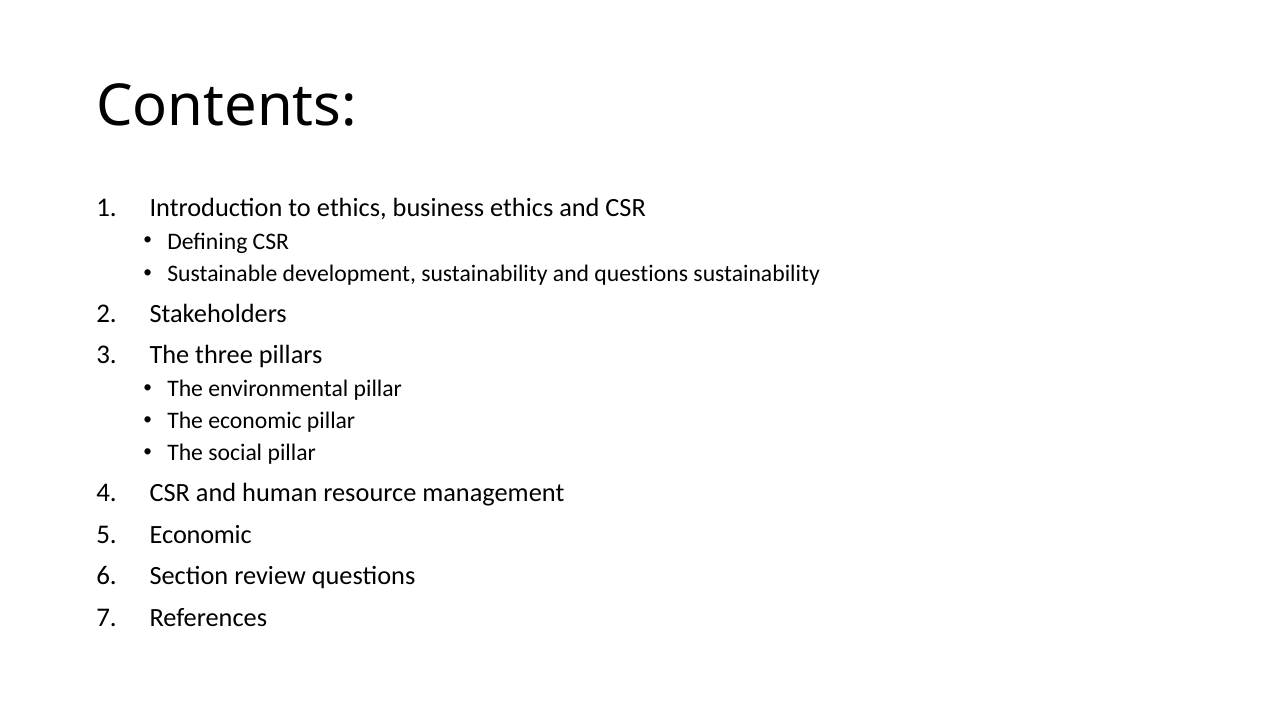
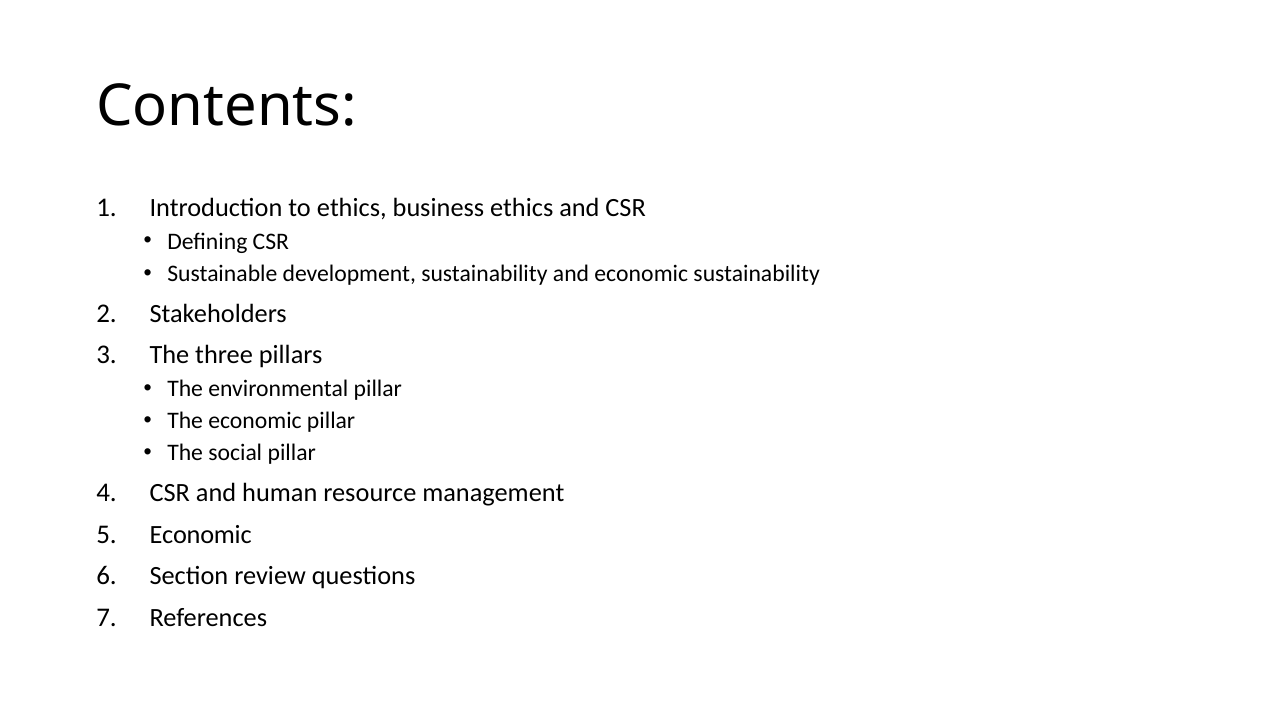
and questions: questions -> economic
